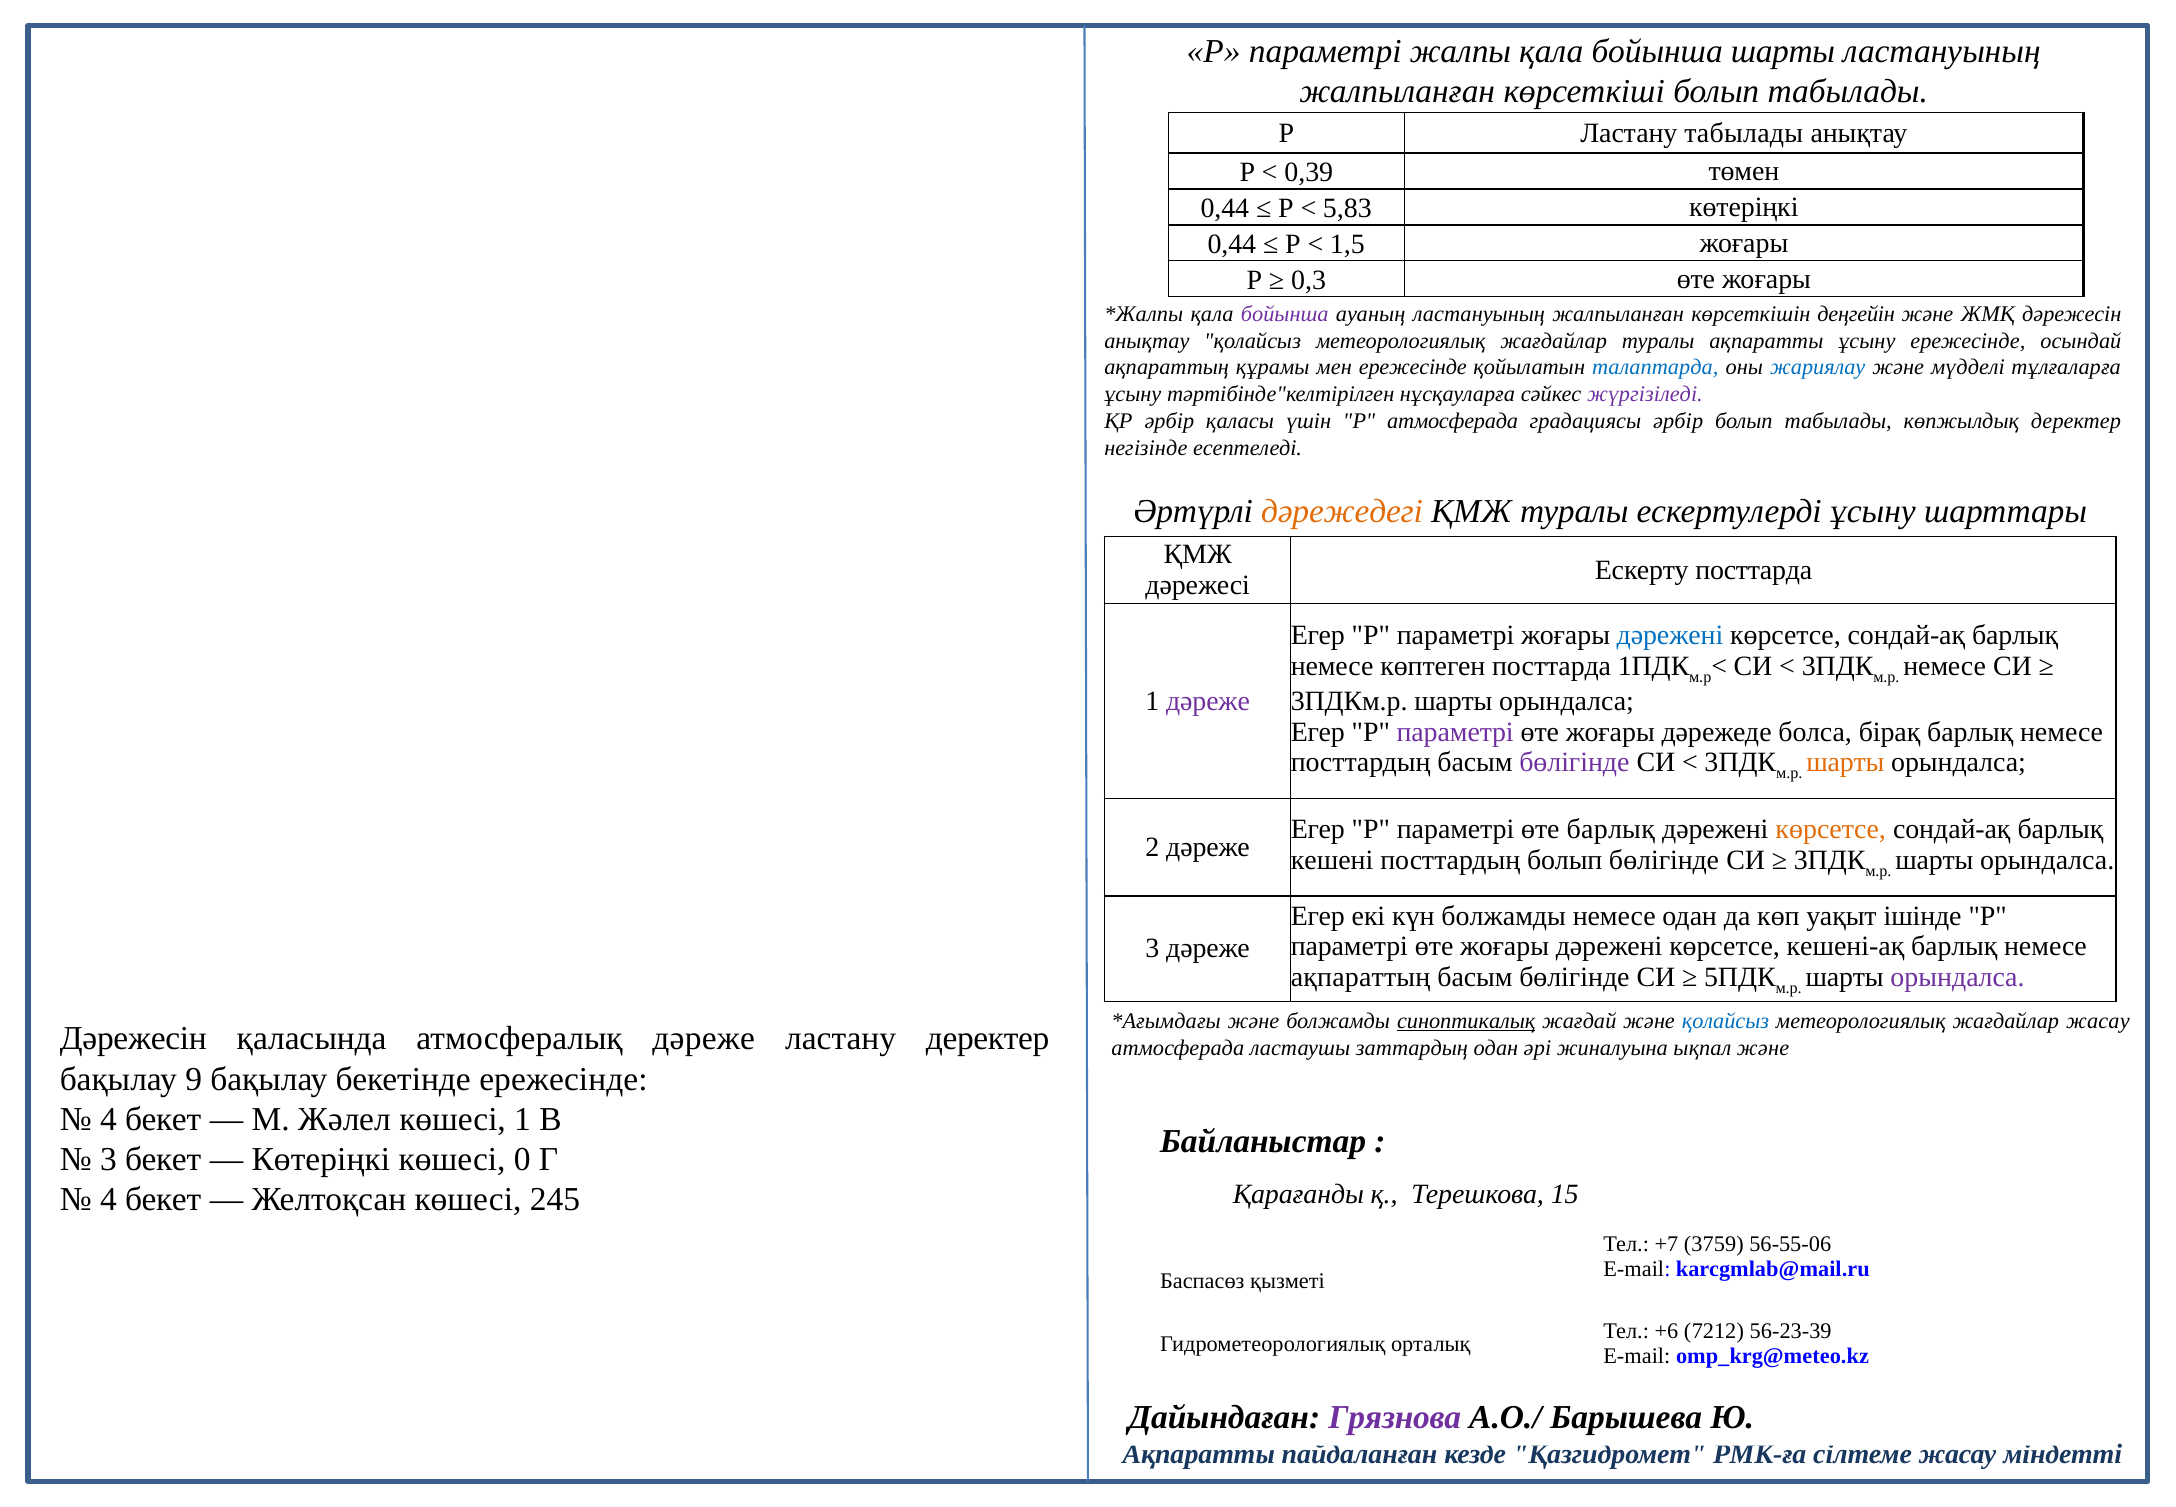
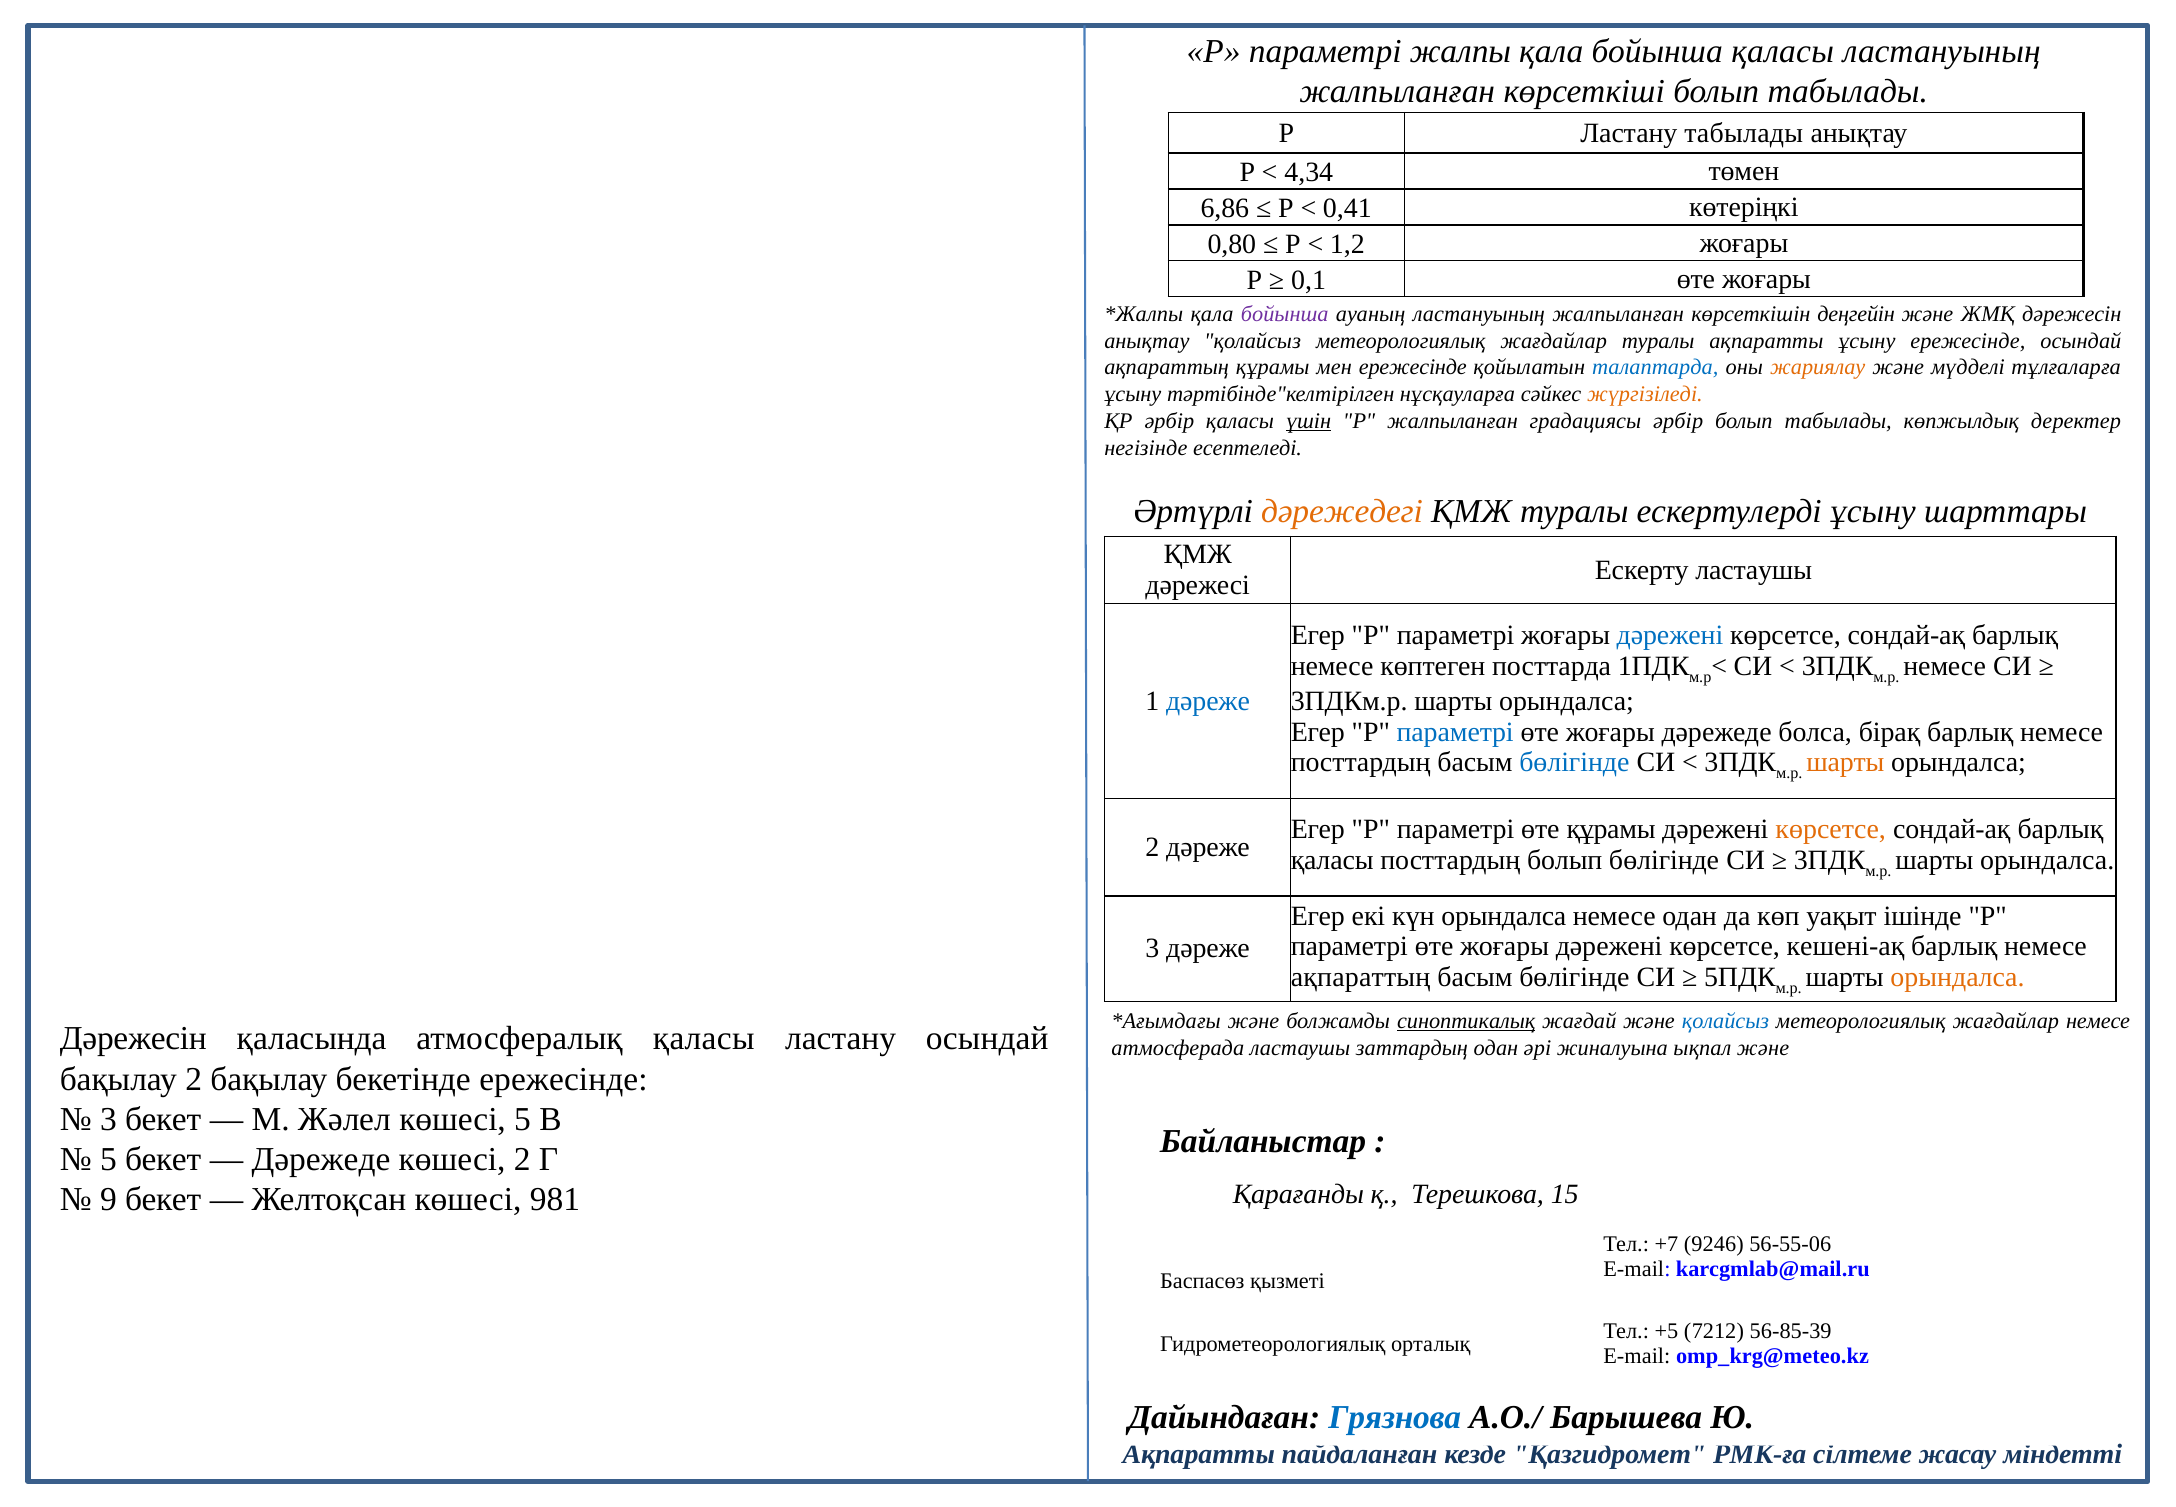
бойынша шарты: шарты -> қаласы
0,39: 0,39 -> 4,34
0,44 at (1225, 208): 0,44 -> 6,86
5,83: 5,83 -> 0,41
0,44 at (1232, 244): 0,44 -> 0,80
1,5: 1,5 -> 1,2
0,3: 0,3 -> 0,1
жариялау colour: blue -> orange
жүргізіледі colour: purple -> orange
үшін underline: none -> present
Р атмосферада: атмосферада -> жалпыланған
Ескерту посттарда: посттарда -> ластаушы
дәреже at (1208, 701) colour: purple -> blue
параметрі at (1455, 732) colour: purple -> blue
бөлігінде at (1574, 762) colour: purple -> blue
өте барлық: барлық -> құрамы
кешені at (1332, 860): кешені -> қаласы
күн болжамды: болжамды -> орындалса
орындалса at (1957, 977) colour: purple -> orange
жағдайлар жасау: жасау -> немесе
атмосфералық дәреже: дәреже -> қаласы
ластану деректер: деректер -> осындай
бақылау 9: 9 -> 2
4 at (108, 1119): 4 -> 3
көшесі 1: 1 -> 5
3 at (108, 1159): 3 -> 5
Көтеріңкі at (321, 1159): Көтеріңкі -> Дәрежеде
көшесі 0: 0 -> 2
4 at (108, 1199): 4 -> 9
245: 245 -> 981
3759: 3759 -> 9246
+6: +6 -> +5
56-23-39: 56-23-39 -> 56-85-39
Грязнова colour: purple -> blue
